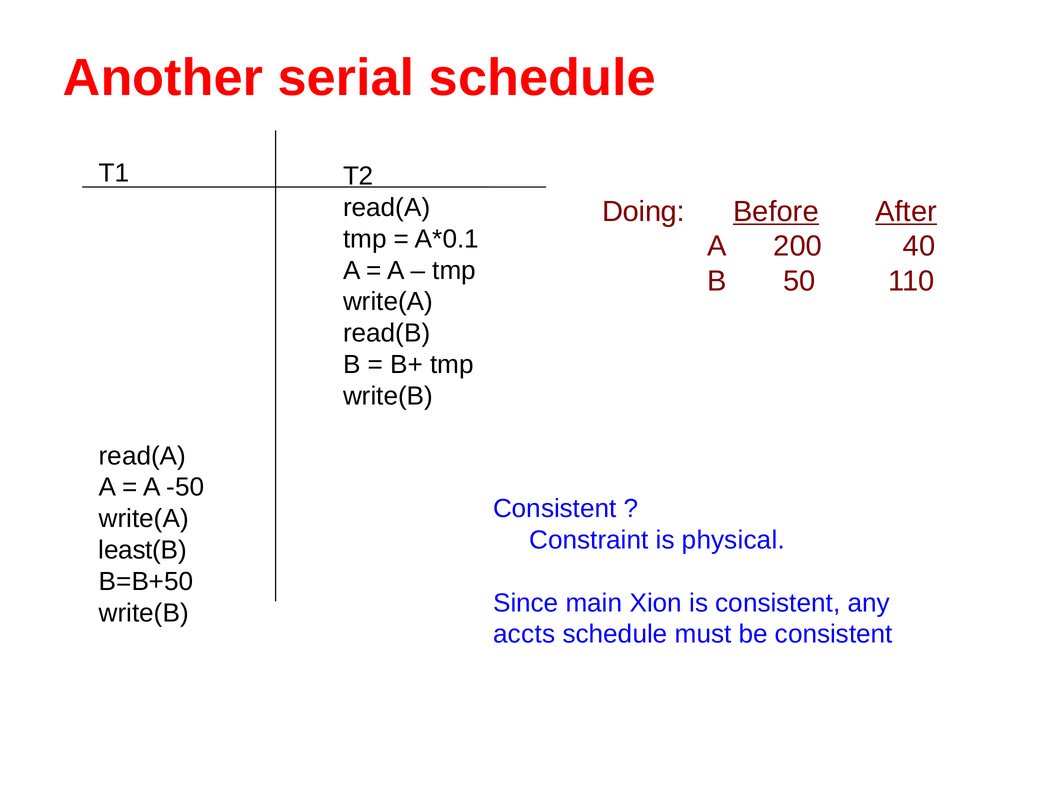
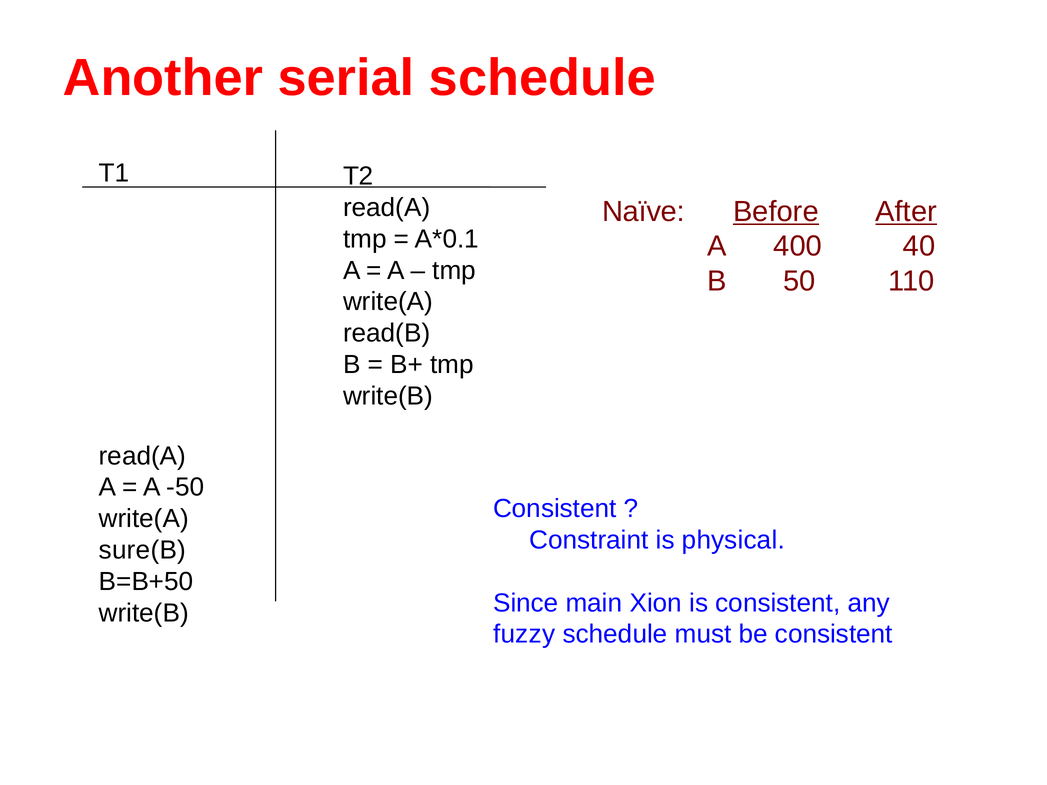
Doing: Doing -> Naïve
200: 200 -> 400
least(B: least(B -> sure(B
accts: accts -> fuzzy
